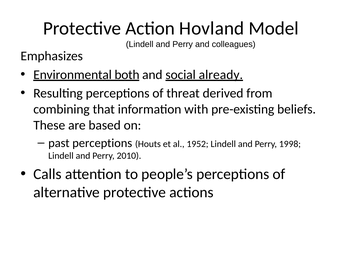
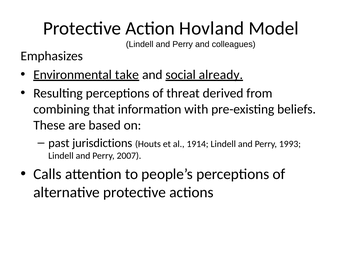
both: both -> take
past perceptions: perceptions -> jurisdictions
1952: 1952 -> 1914
1998: 1998 -> 1993
2010: 2010 -> 2007
